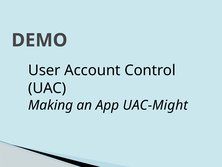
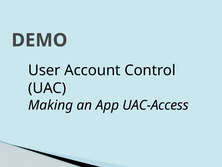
UAC-Might: UAC-Might -> UAC-Access
